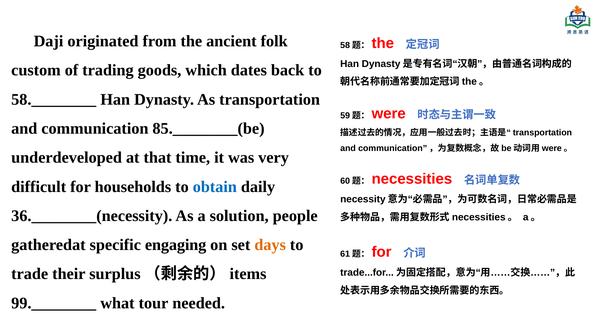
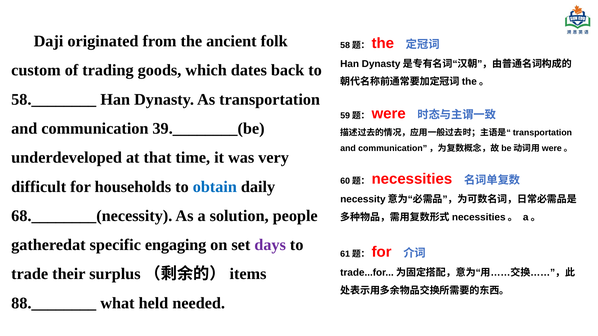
85.________(be: 85.________(be -> 39.________(be
36.________(necessity: 36.________(necessity -> 68.________(necessity
days colour: orange -> purple
99.________: 99.________ -> 88.________
tour: tour -> held
